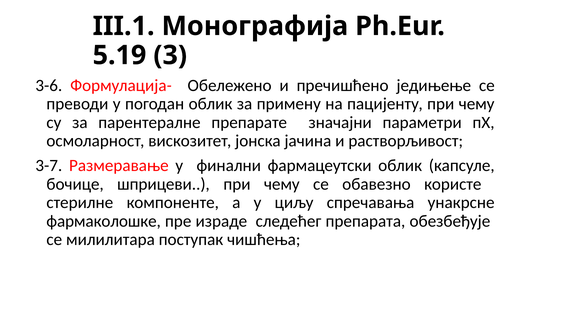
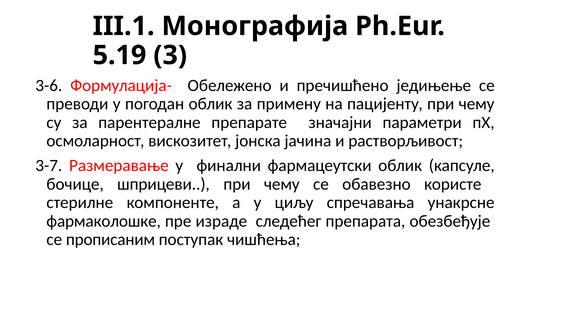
милилитара: милилитара -> прописаним
